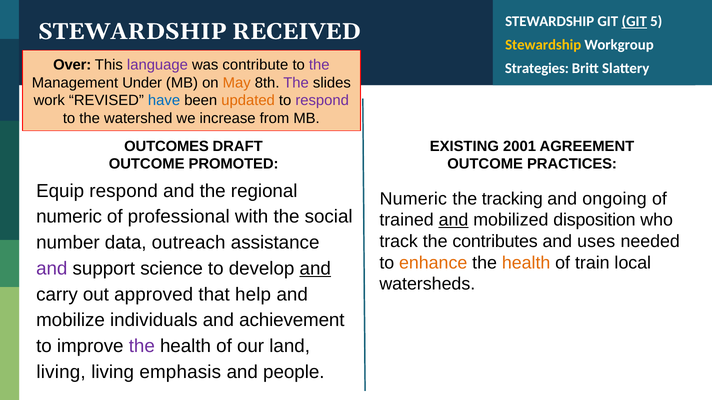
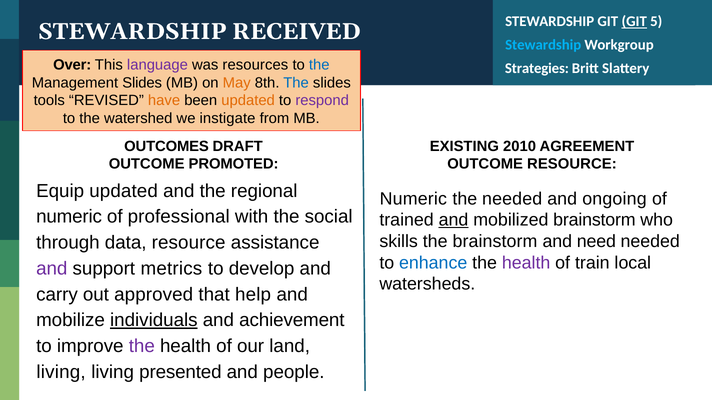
Stewardship at (543, 45) colour: yellow -> light blue
contribute: contribute -> resources
the at (319, 65) colour: purple -> blue
Management Under: Under -> Slides
The at (296, 83) colour: purple -> blue
work: work -> tools
have colour: blue -> orange
increase: increase -> instigate
2001: 2001 -> 2010
OUTCOME PRACTICES: PRACTICES -> RESOURCE
Equip respond: respond -> updated
the tracking: tracking -> needed
mobilized disposition: disposition -> brainstorm
track: track -> skills
the contributes: contributes -> brainstorm
uses: uses -> need
number: number -> through
data outreach: outreach -> resource
enhance colour: orange -> blue
health at (526, 263) colour: orange -> purple
science: science -> metrics
and at (315, 269) underline: present -> none
individuals underline: none -> present
emphasis: emphasis -> presented
